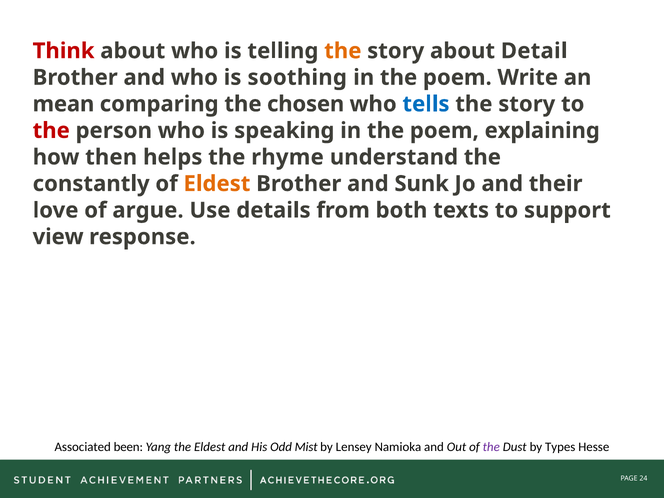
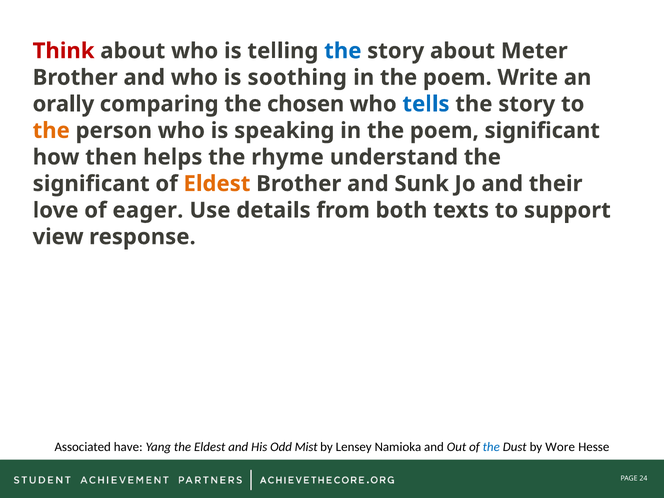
the at (343, 51) colour: orange -> blue
Detail: Detail -> Meter
mean: mean -> orally
the at (51, 131) colour: red -> orange
poem explaining: explaining -> significant
constantly at (91, 184): constantly -> significant
argue: argue -> eager
been: been -> have
the at (491, 447) colour: purple -> blue
Types: Types -> Wore
